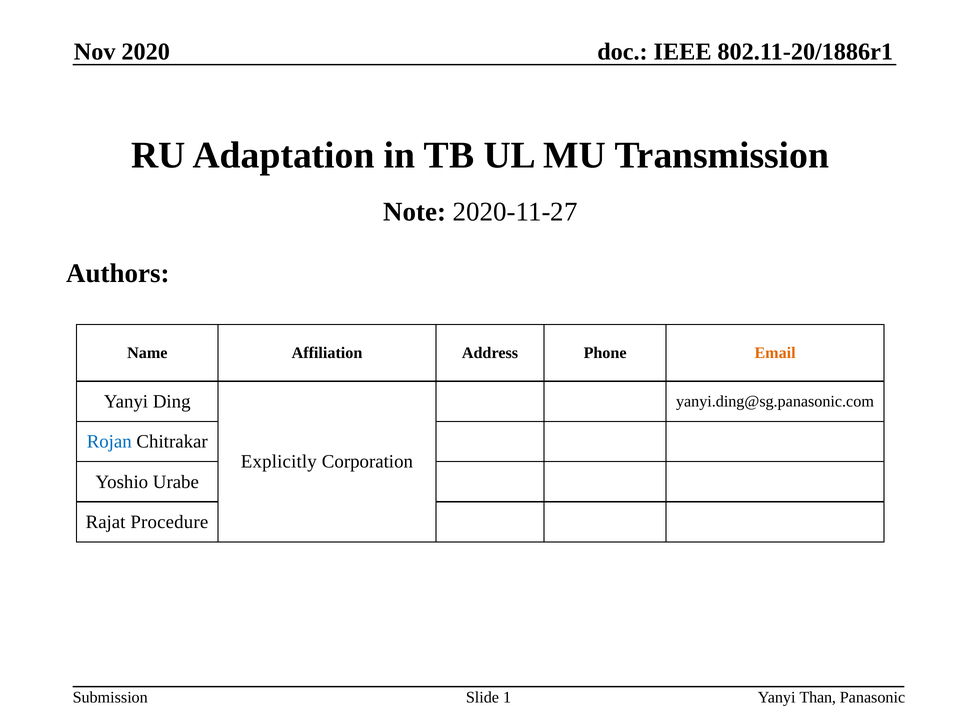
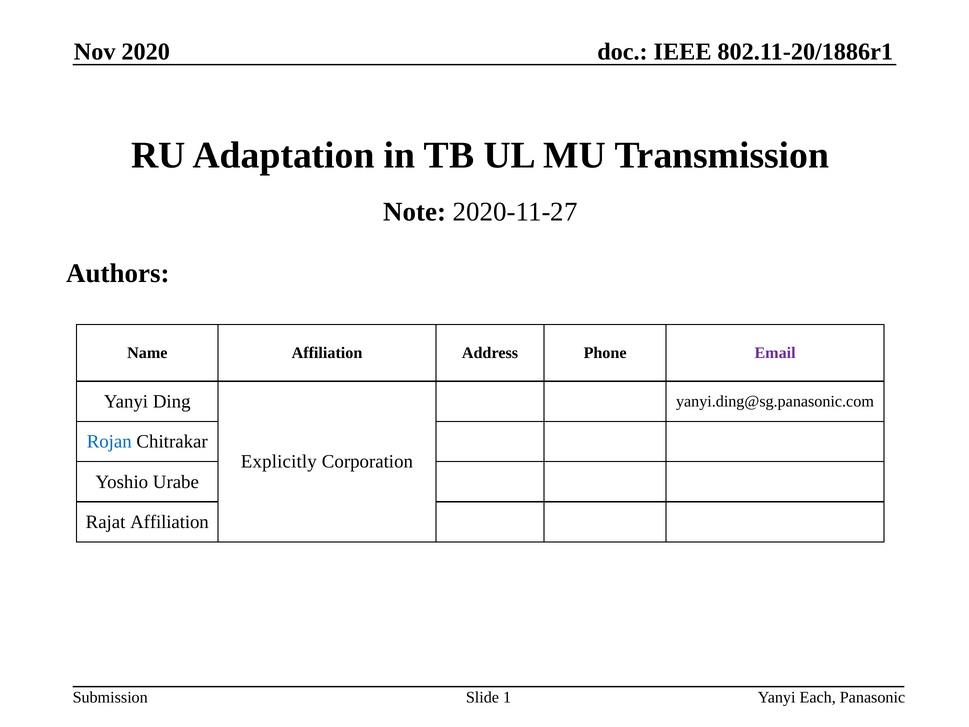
Email colour: orange -> purple
Rajat Procedure: Procedure -> Affiliation
Than: Than -> Each
